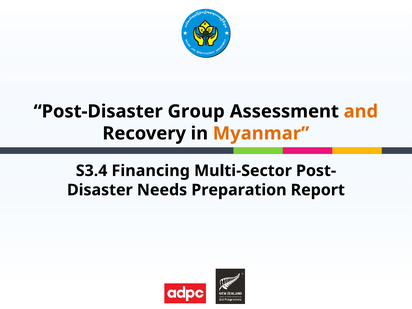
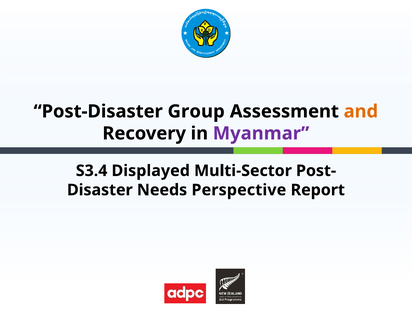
Myanmar colour: orange -> purple
Financing: Financing -> Displayed
Preparation: Preparation -> Perspective
